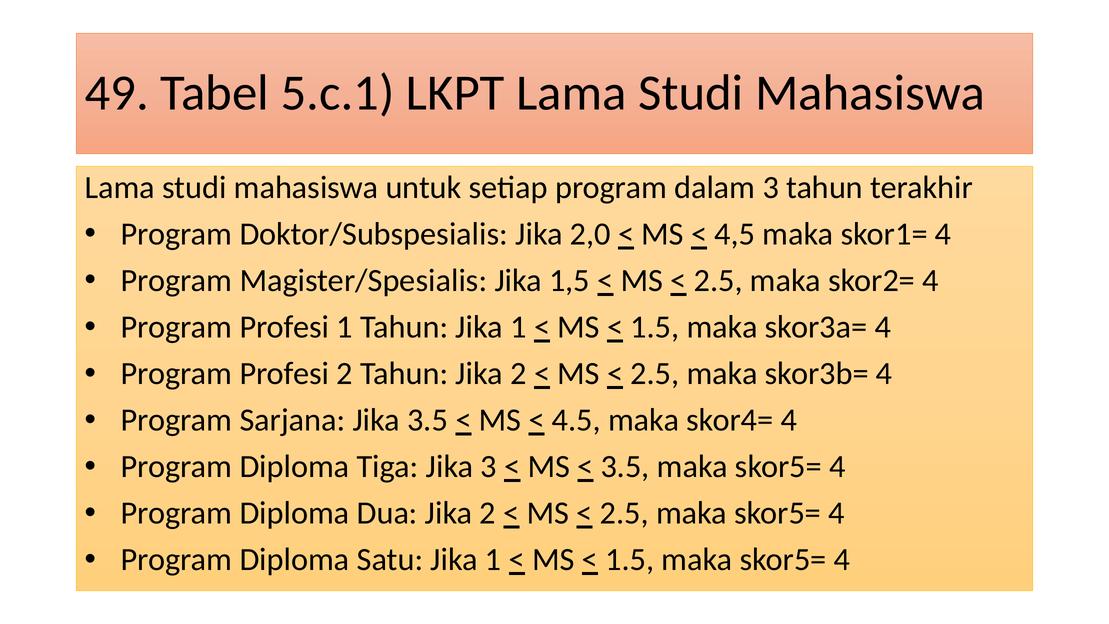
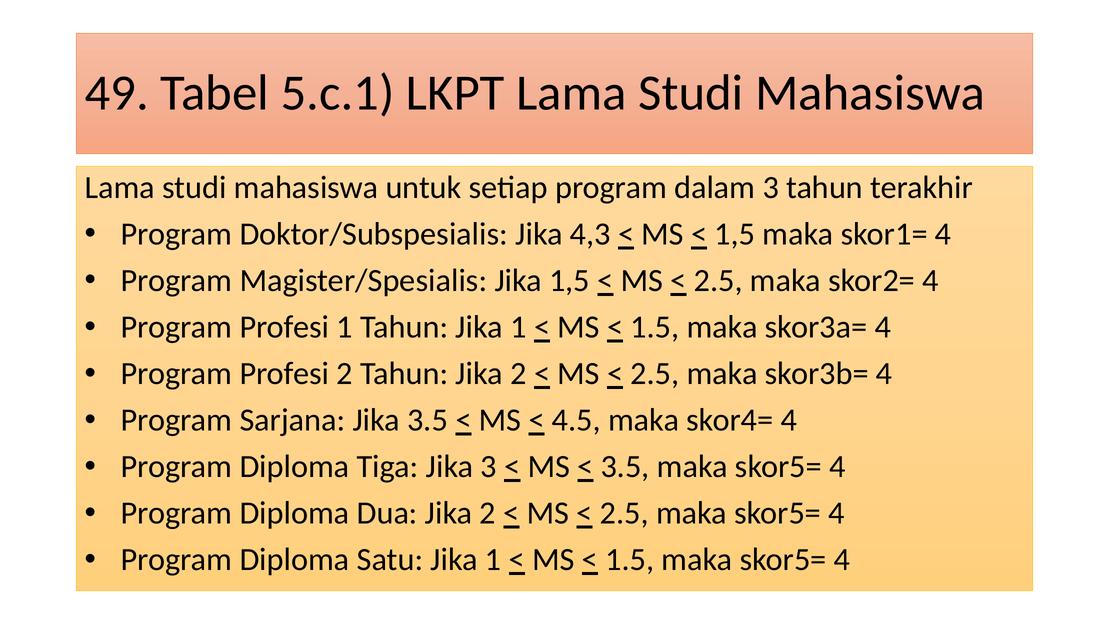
2,0: 2,0 -> 4,3
4,5 at (735, 234): 4,5 -> 1,5
